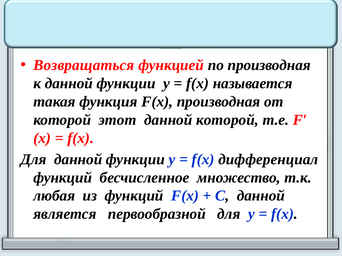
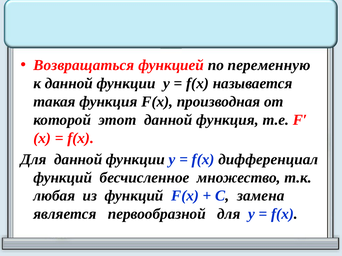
по производная: производная -> переменную
данной которой: которой -> функция
С данной: данной -> замена
